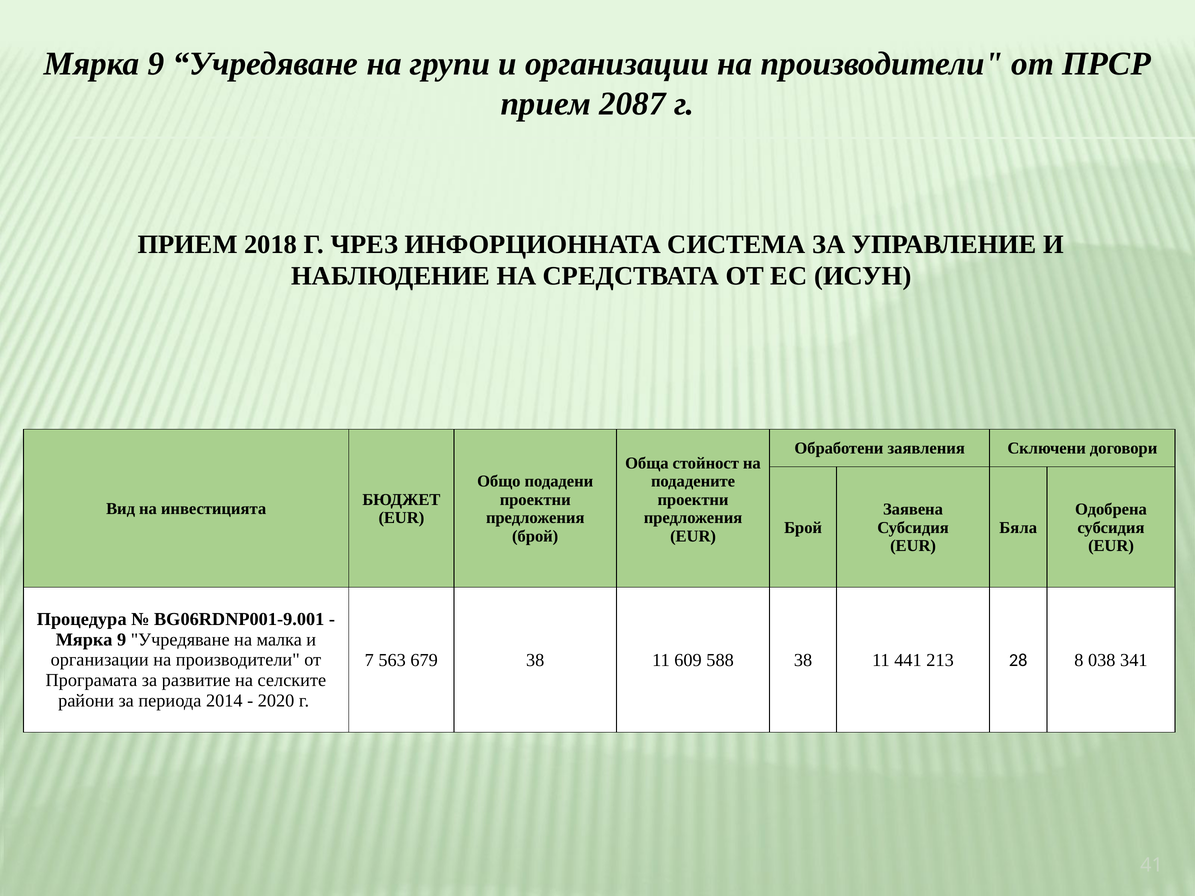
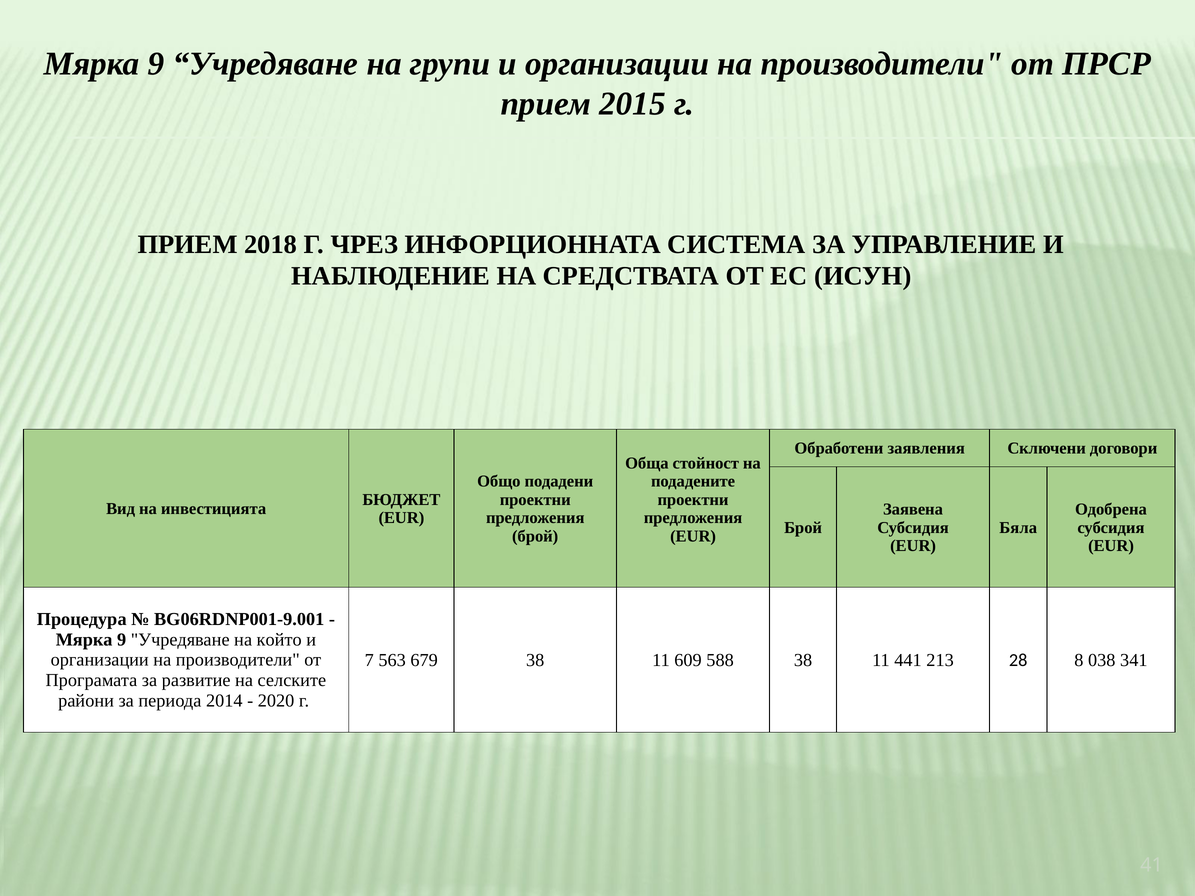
2087: 2087 -> 2015
малка: малка -> който
